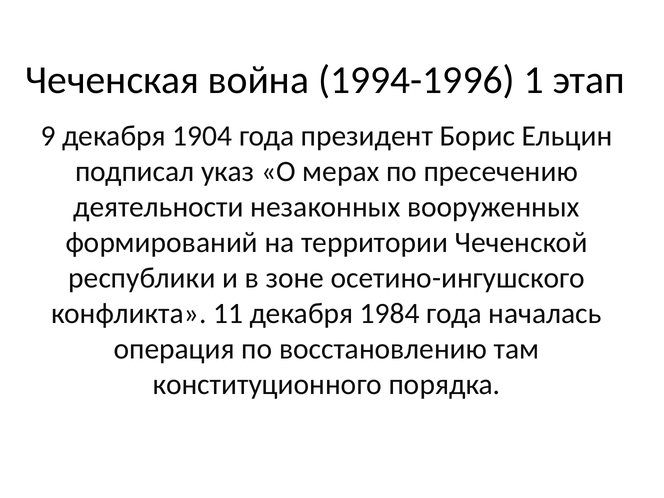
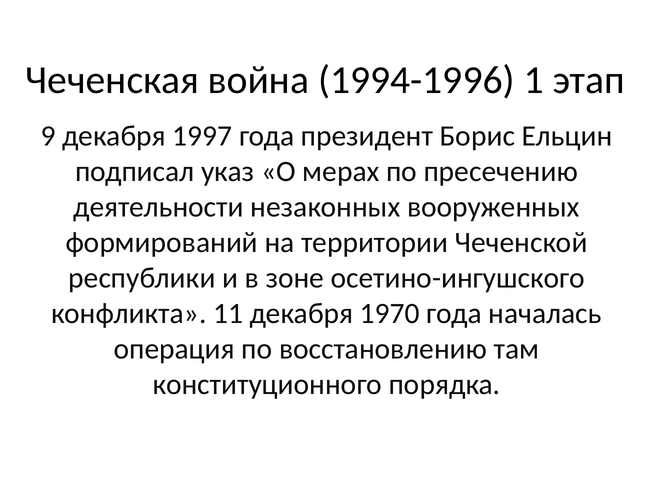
1904: 1904 -> 1997
1984: 1984 -> 1970
